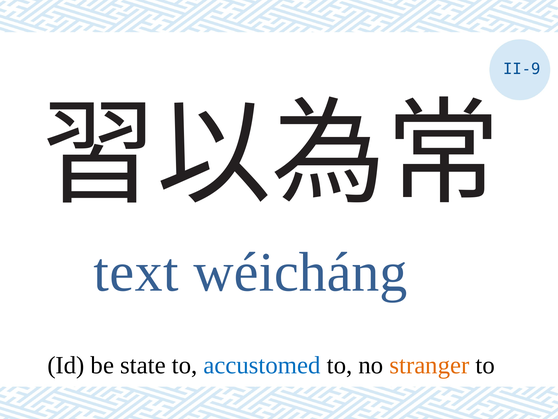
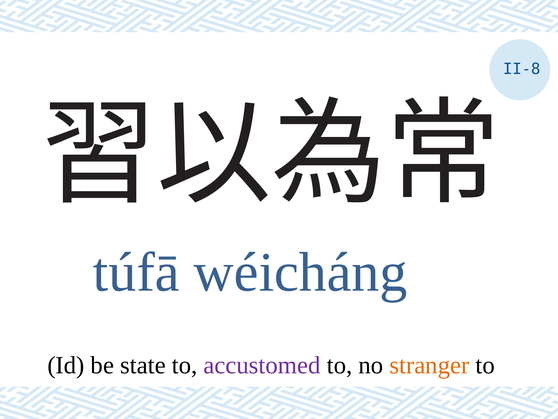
II-9: II-9 -> II-8
text: text -> túfā
accustomed colour: blue -> purple
